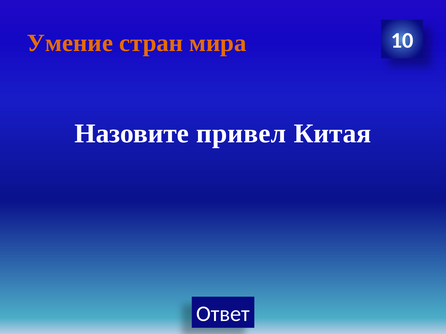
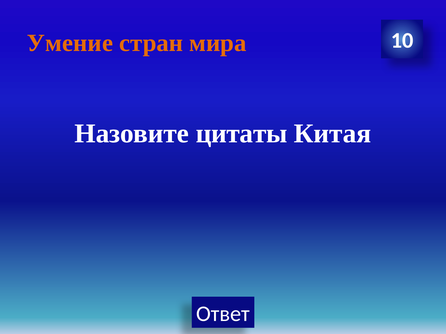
привел: привел -> цитаты
